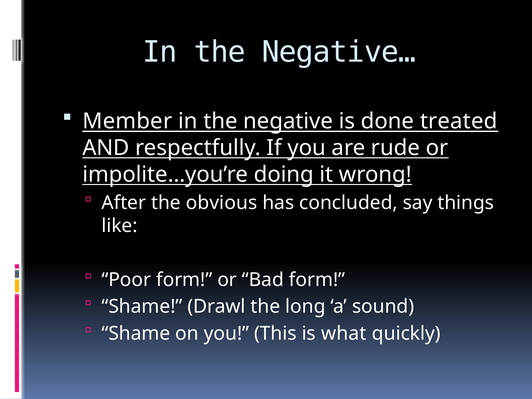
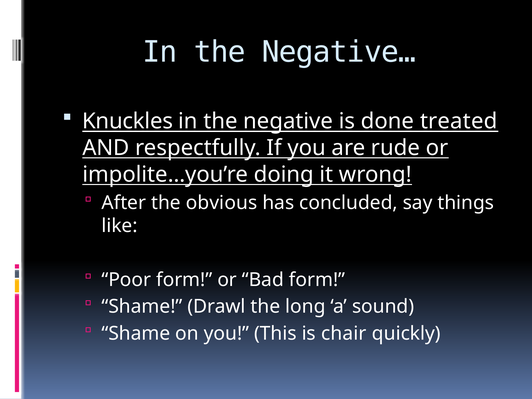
Member: Member -> Knuckles
what: what -> chair
